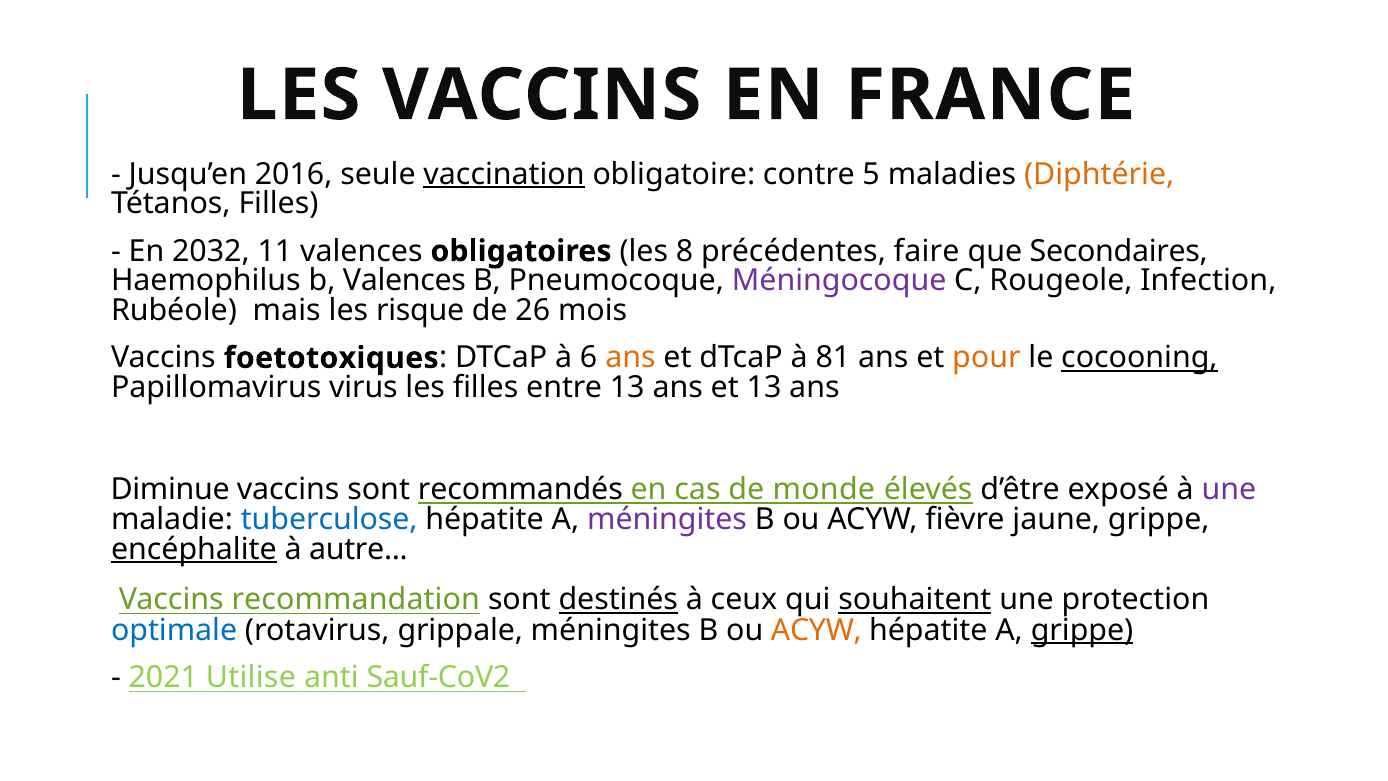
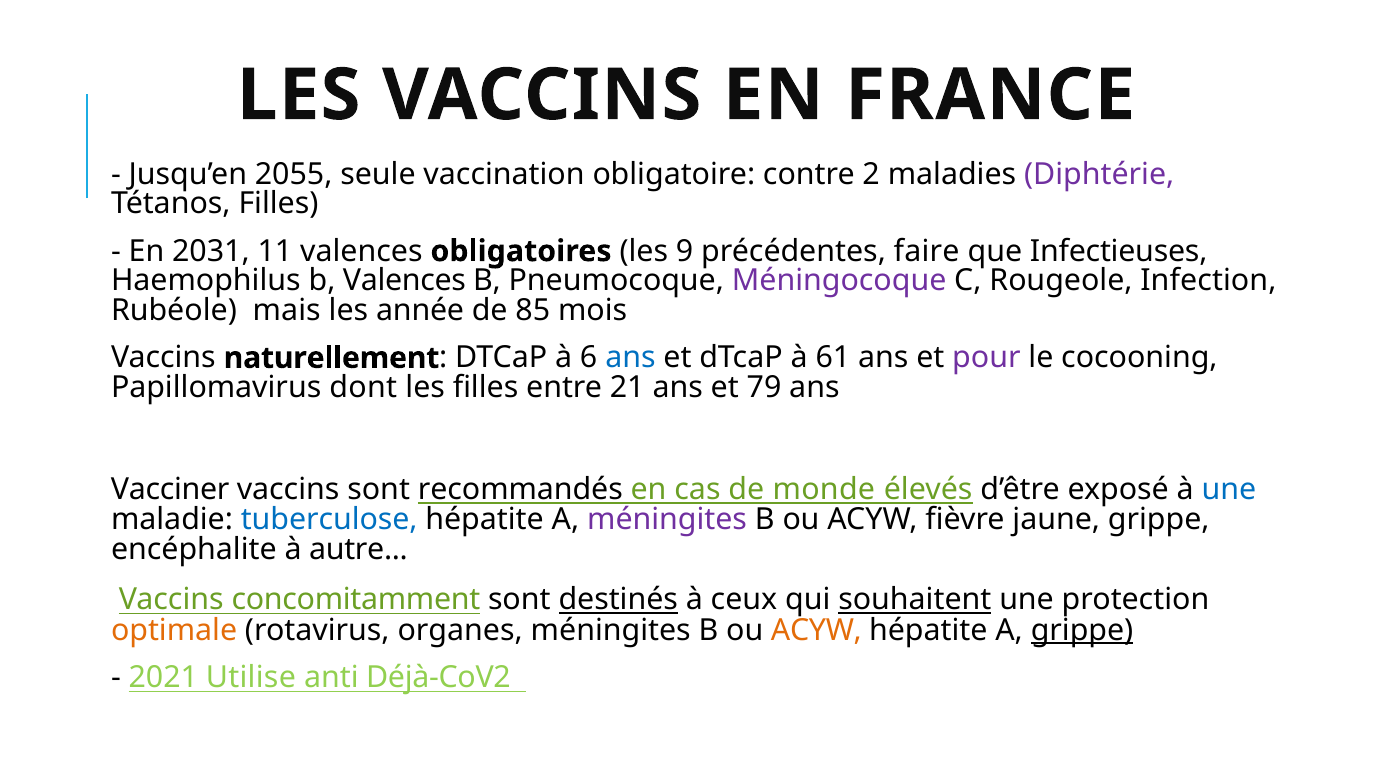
2016: 2016 -> 2055
vaccination underline: present -> none
5: 5 -> 2
Diphtérie colour: orange -> purple
2032: 2032 -> 2031
8: 8 -> 9
Secondaires: Secondaires -> Infectieuses
risque: risque -> année
26: 26 -> 85
foetotoxiques: foetotoxiques -> naturellement
ans at (630, 358) colour: orange -> blue
81: 81 -> 61
pour colour: orange -> purple
cocooning underline: present -> none
virus: virus -> dont
entre 13: 13 -> 21
et 13: 13 -> 79
Diminue: Diminue -> Vacciner
une at (1229, 489) colour: purple -> blue
encéphalite underline: present -> none
recommandation: recommandation -> concomitamment
optimale colour: blue -> orange
grippale: grippale -> organes
Sauf-CoV2: Sauf-CoV2 -> Déjà-CoV2
